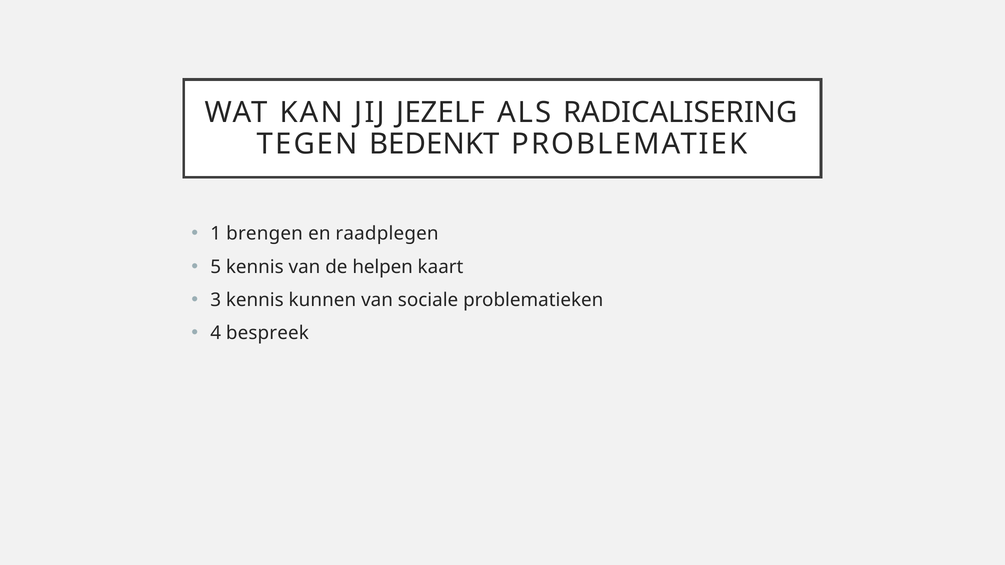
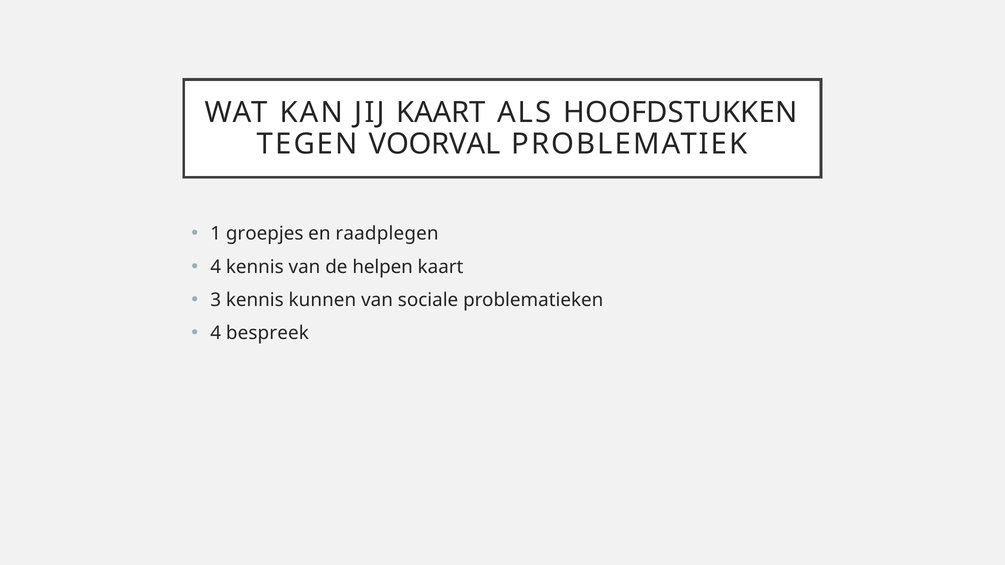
JIJ JEZELF: JEZELF -> KAART
RADICALISERING: RADICALISERING -> HOOFDSTUKKEN
BEDENKT: BEDENKT -> VOORVAL
brengen: brengen -> groepjes
5 at (216, 267): 5 -> 4
